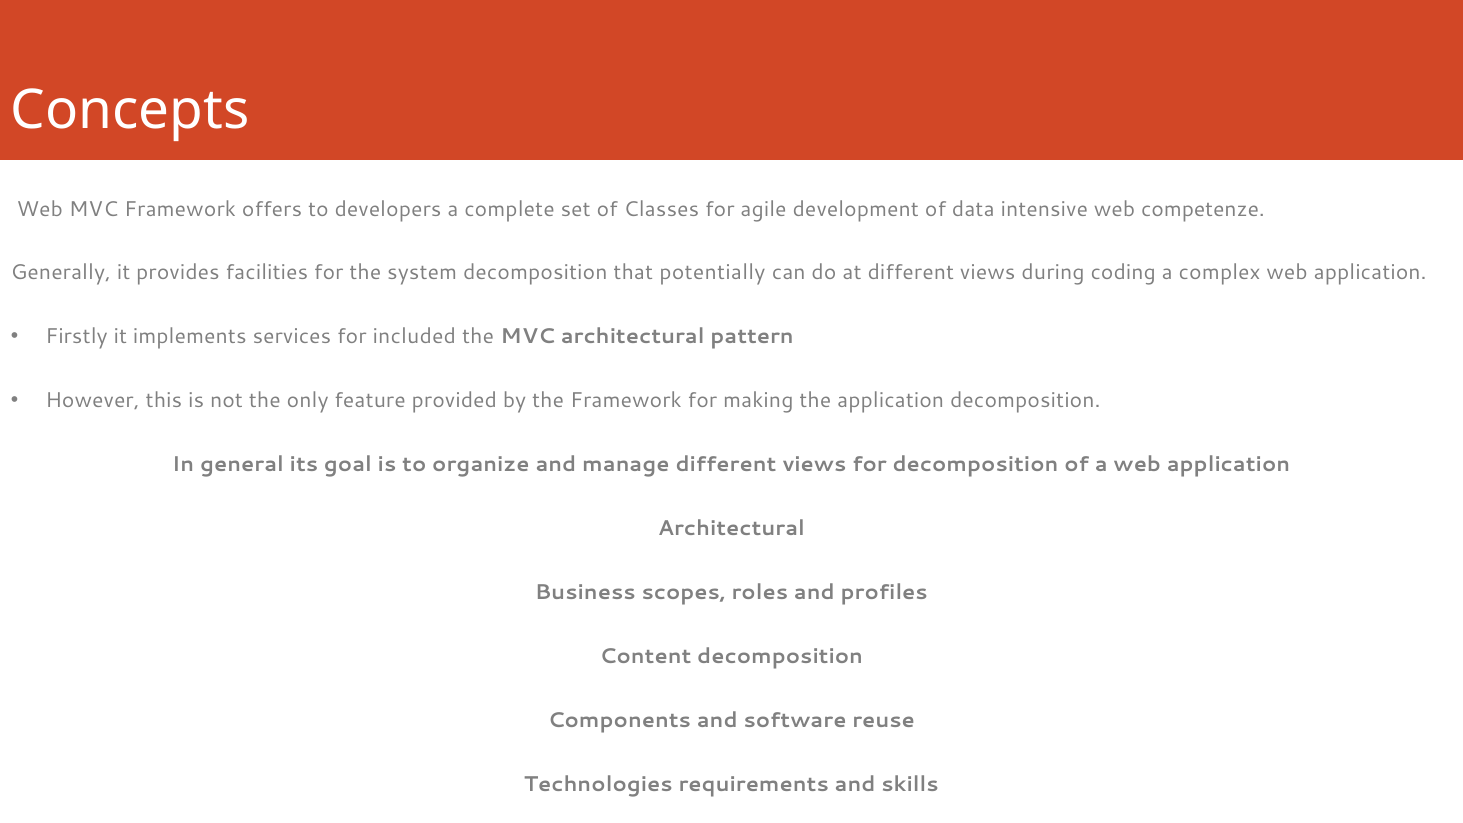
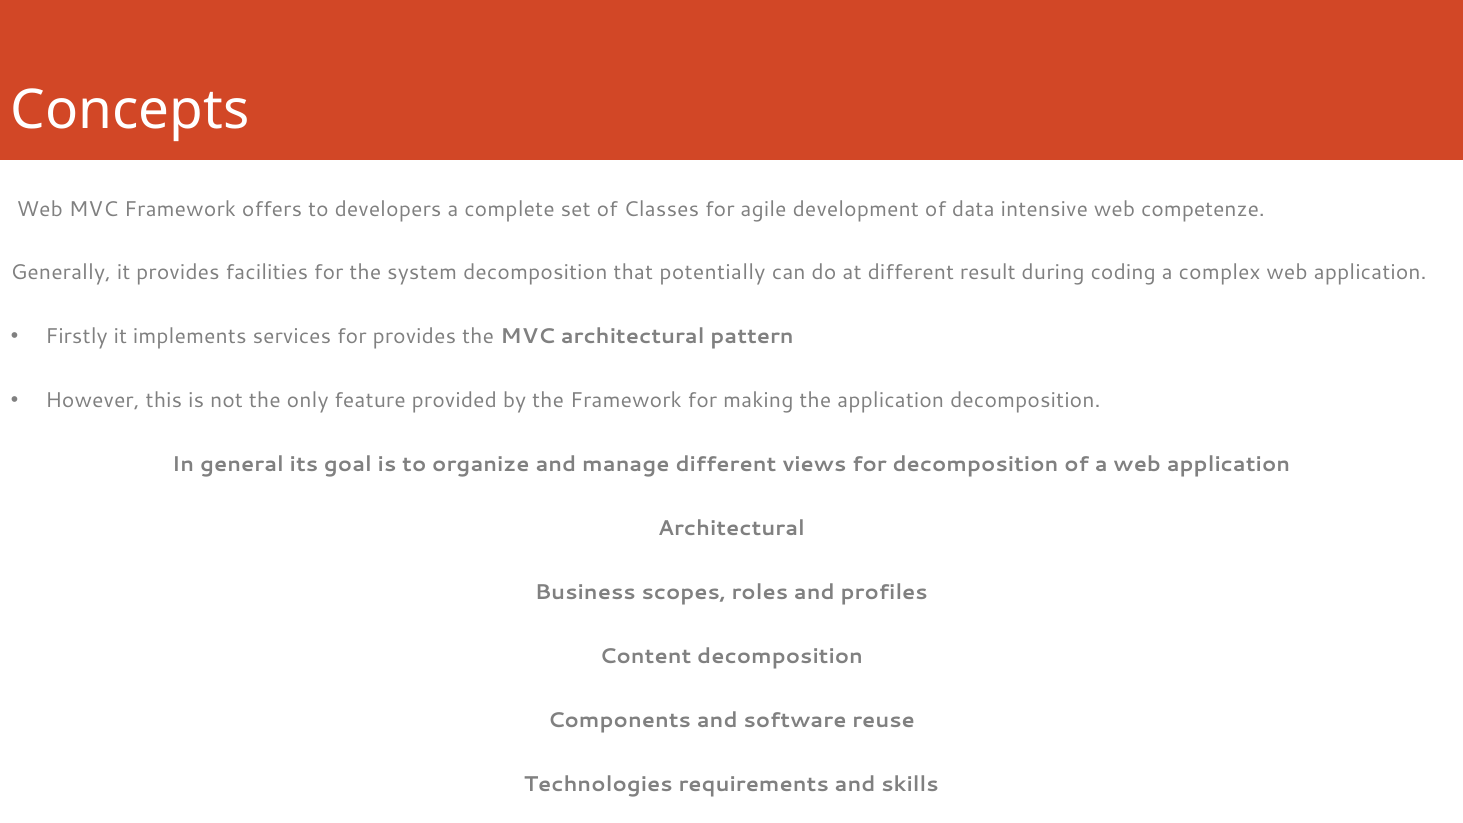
at different views: views -> result
for included: included -> provides
